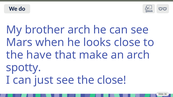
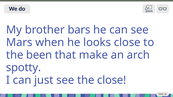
brother arch: arch -> bars
have: have -> been
